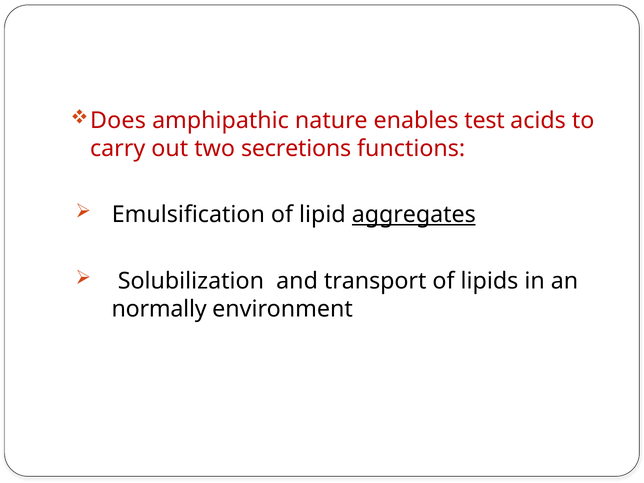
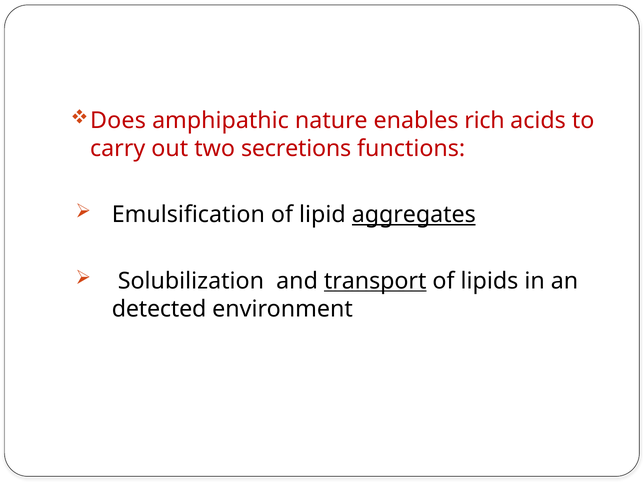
test: test -> rich
transport underline: none -> present
normally: normally -> detected
